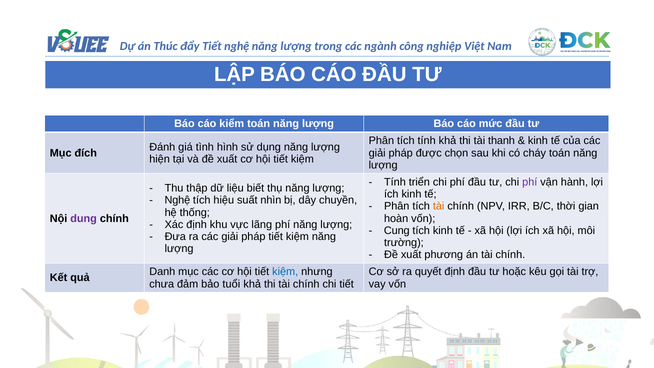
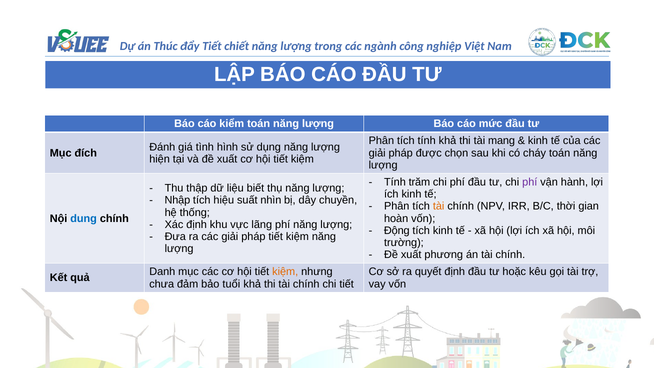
Tiết nghệ: nghệ -> chiết
thanh: thanh -> mang
triển: triển -> trăm
Nghệ at (177, 200): Nghệ -> Nhập
dung colour: purple -> blue
Cung: Cung -> Động
kiệm at (285, 272) colour: blue -> orange
